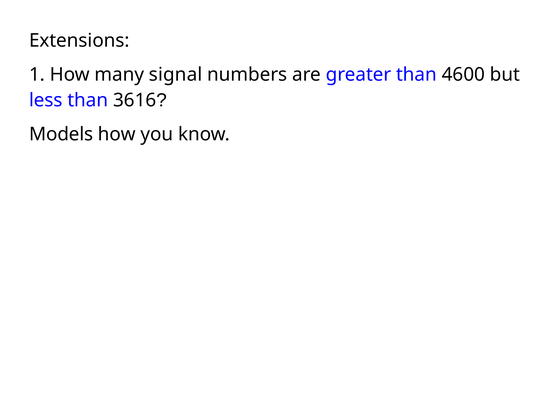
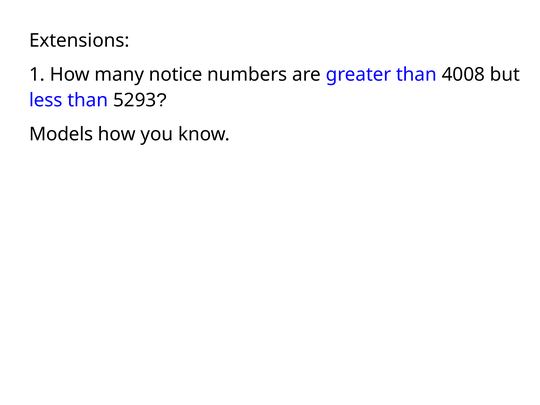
signal: signal -> notice
4600: 4600 -> 4008
3616: 3616 -> 5293
